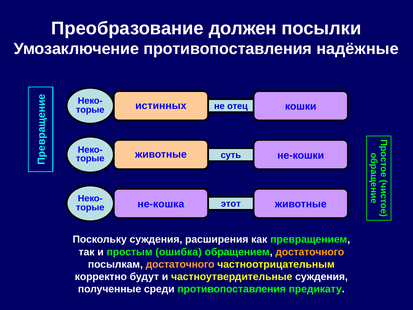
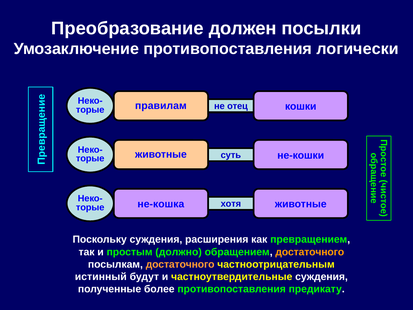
надёжные: надёжные -> логически
истинных: истинных -> правилам
этот: этот -> хотя
ошибка: ошибка -> должно
корректно: корректно -> истинный
среди: среди -> более
